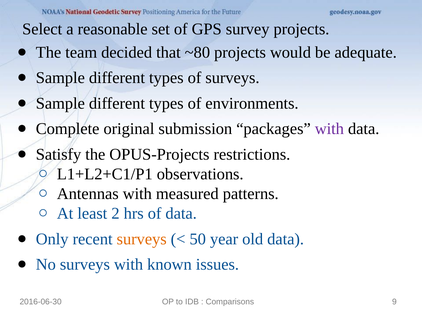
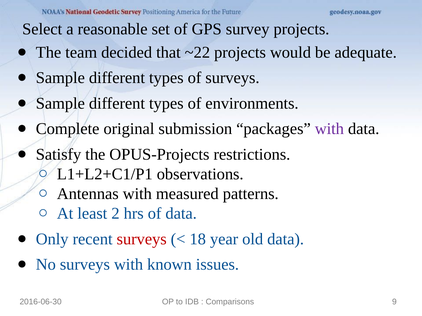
~80: ~80 -> ~22
surveys at (142, 239) colour: orange -> red
50: 50 -> 18
